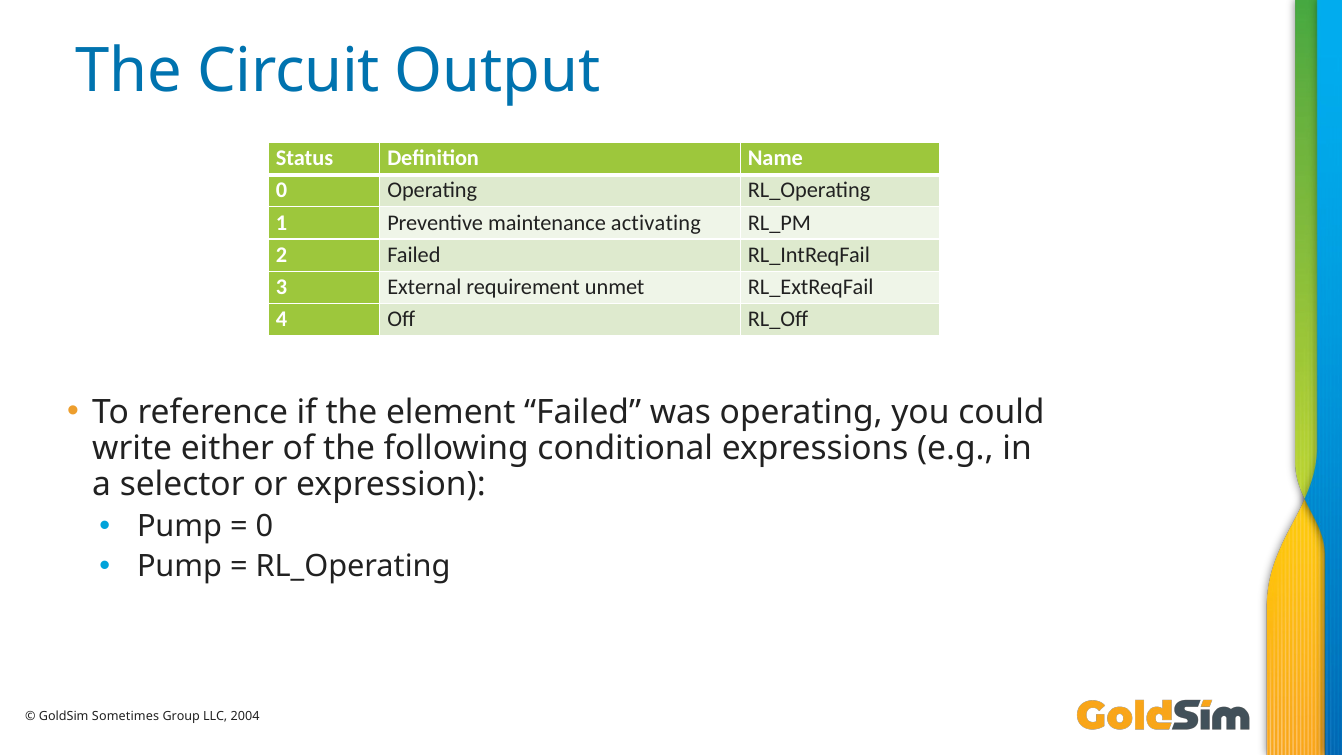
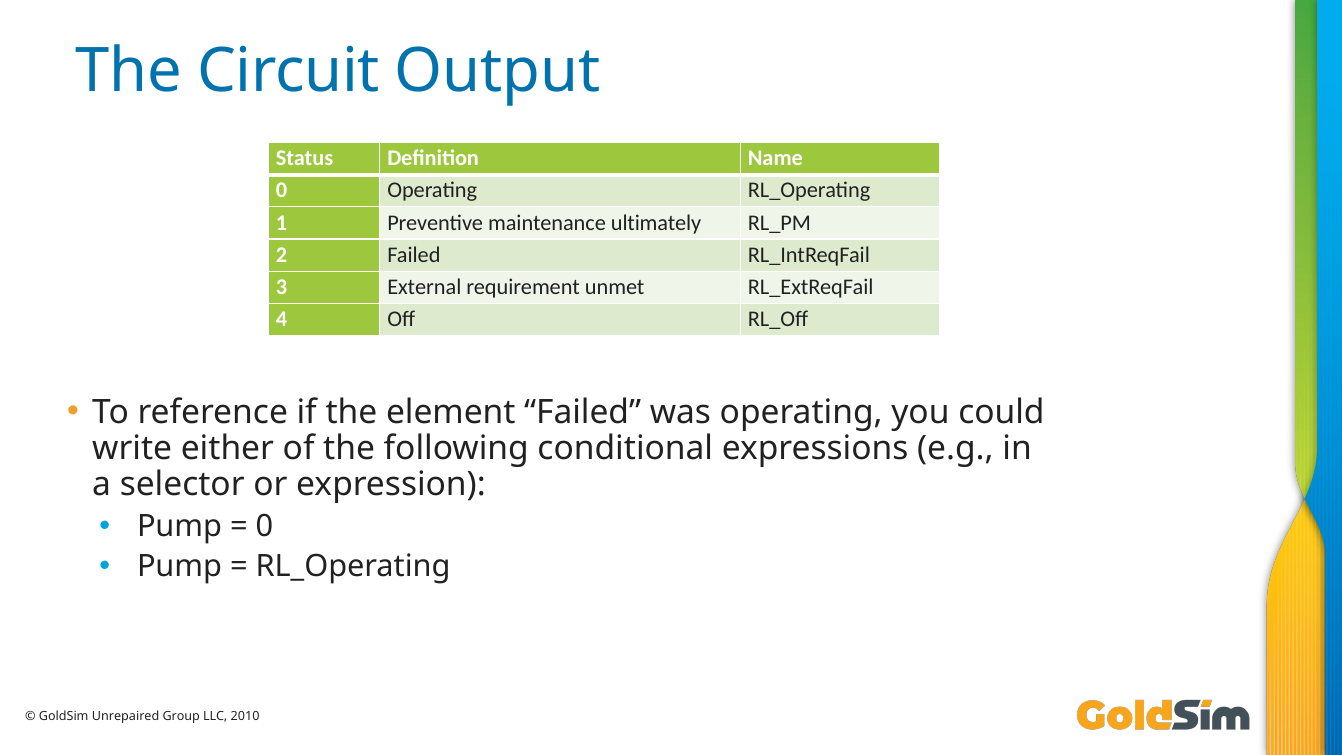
activating: activating -> ultimately
Sometimes: Sometimes -> Unrepaired
2004: 2004 -> 2010
